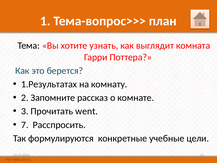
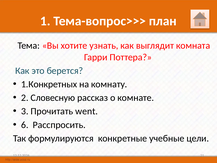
1.Результатах: 1.Результатах -> 1.Конкретных
Запомните: Запомните -> Словесную
7: 7 -> 6
